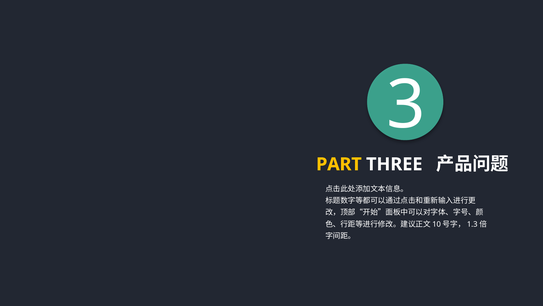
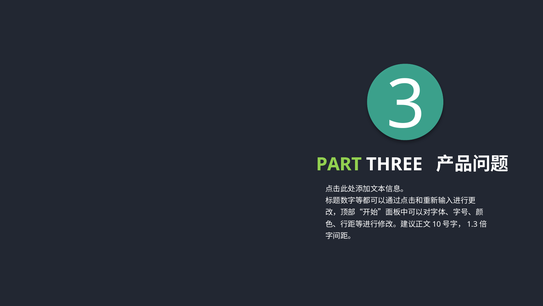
PART colour: yellow -> light green
